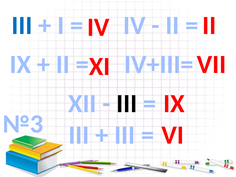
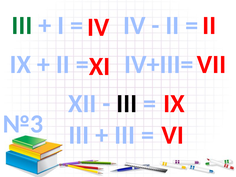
III at (22, 25) colour: blue -> green
